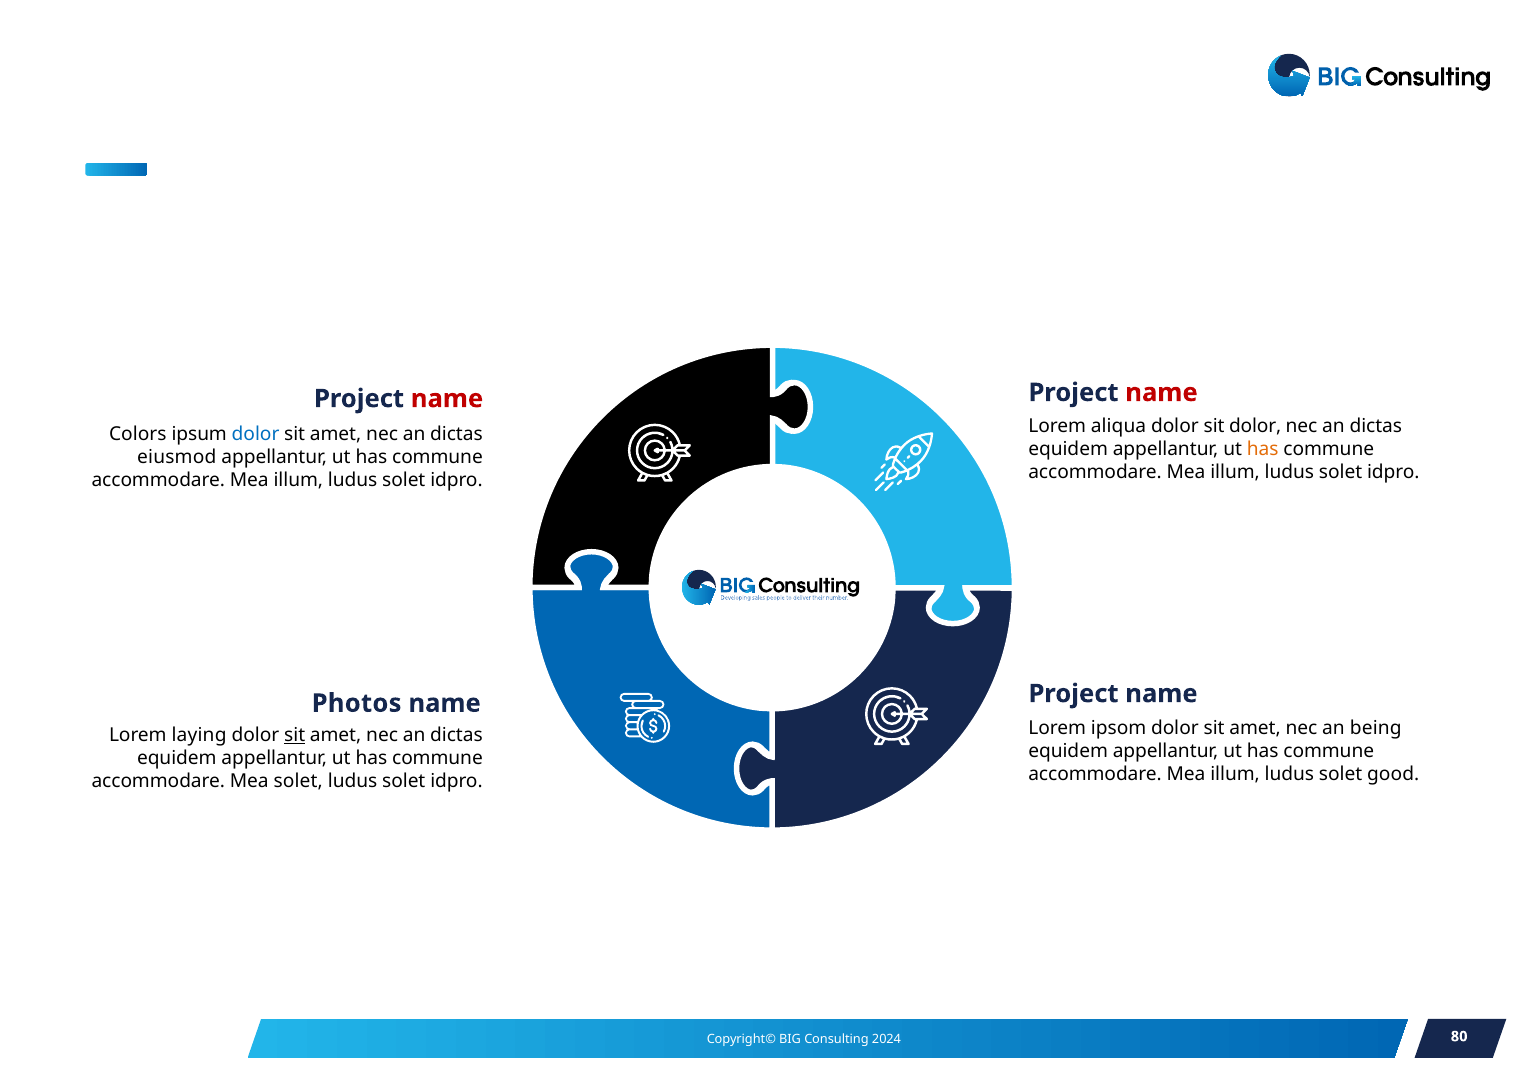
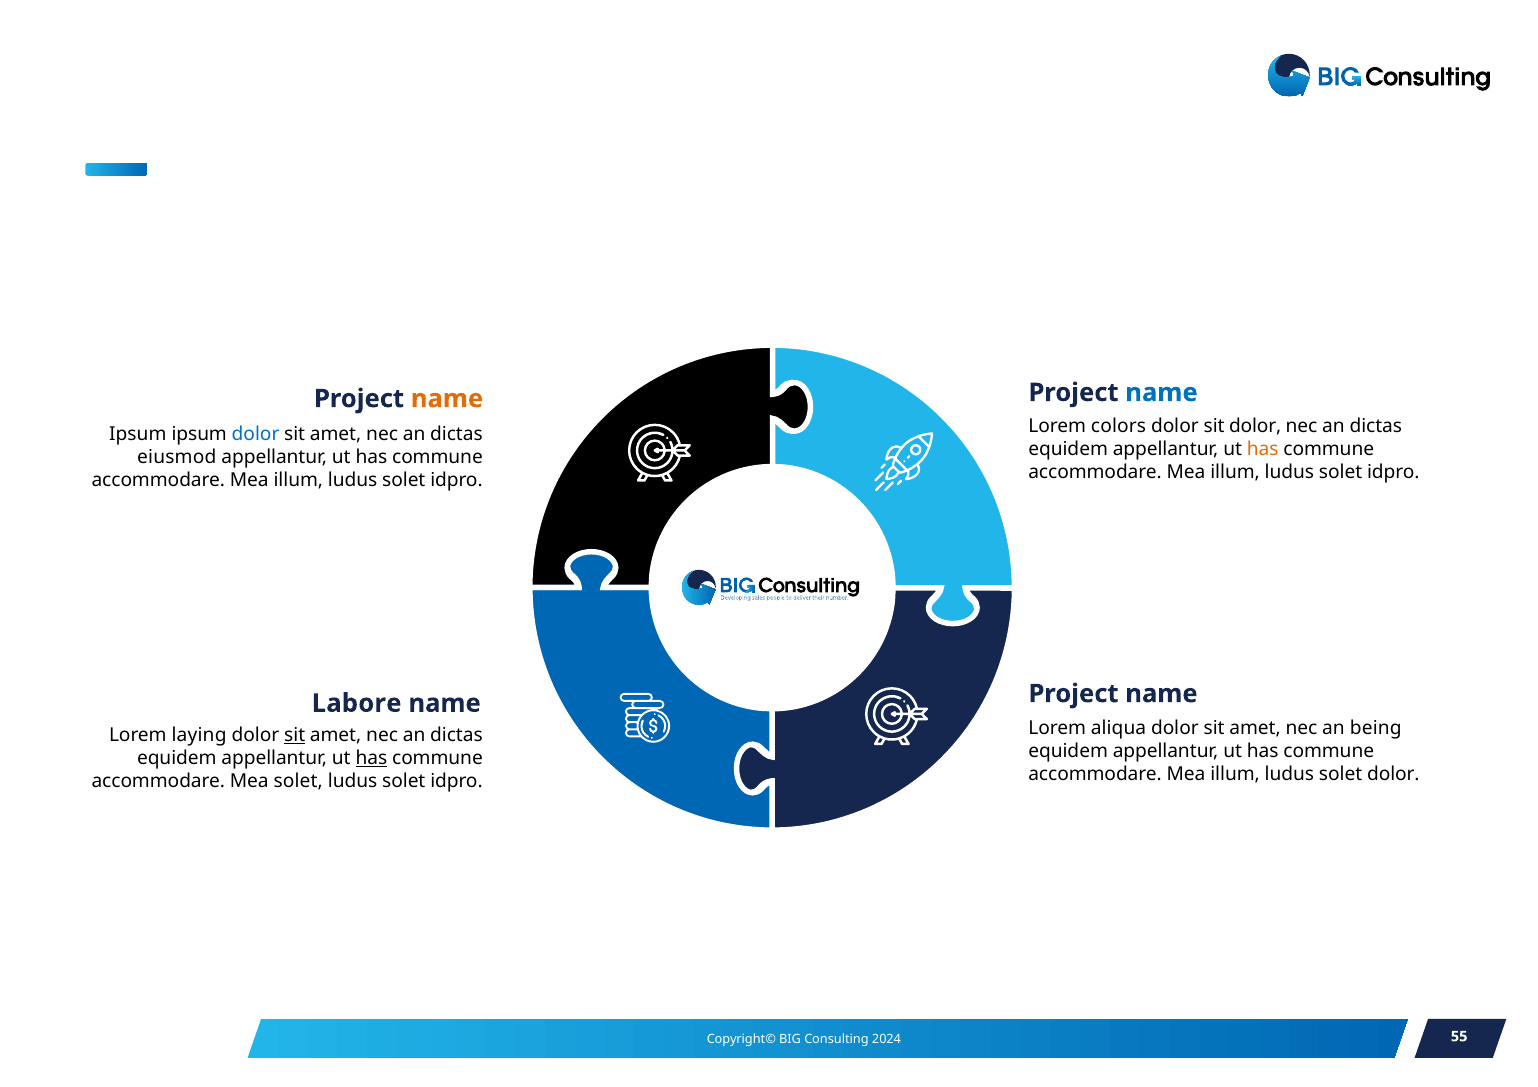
name at (1161, 393) colour: red -> blue
name at (447, 399) colour: red -> orange
aliqua: aliqua -> colors
Colors at (138, 435): Colors -> Ipsum
Photos: Photos -> Labore
ipsom: ipsom -> aliqua
has at (371, 759) underline: none -> present
solet good: good -> dolor
80: 80 -> 55
